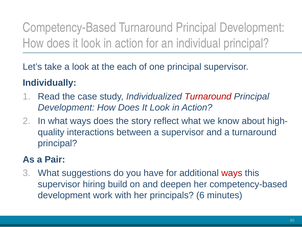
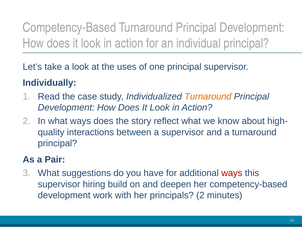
each: each -> uses
Turnaround at (208, 96) colour: red -> orange
principals 6: 6 -> 2
